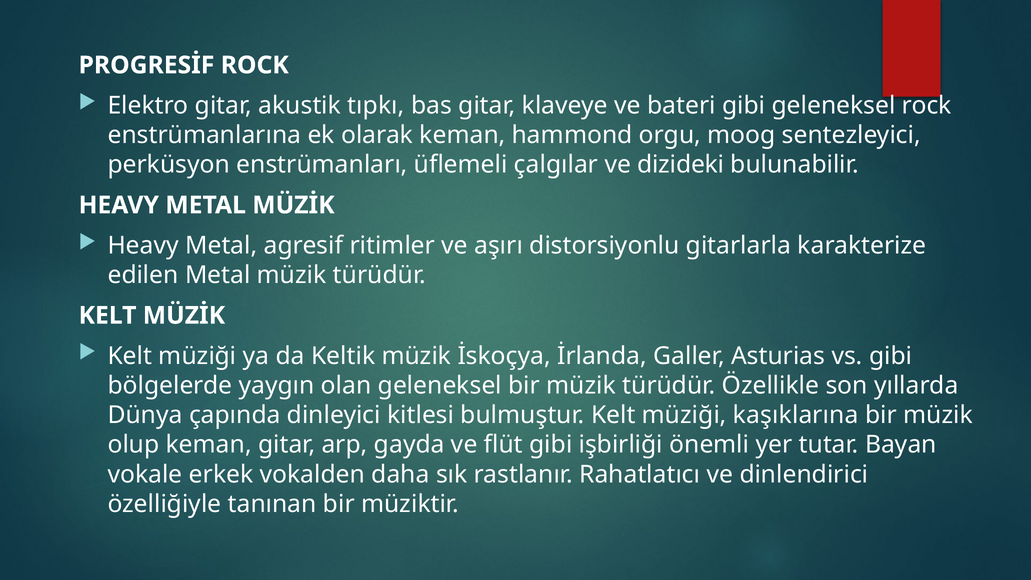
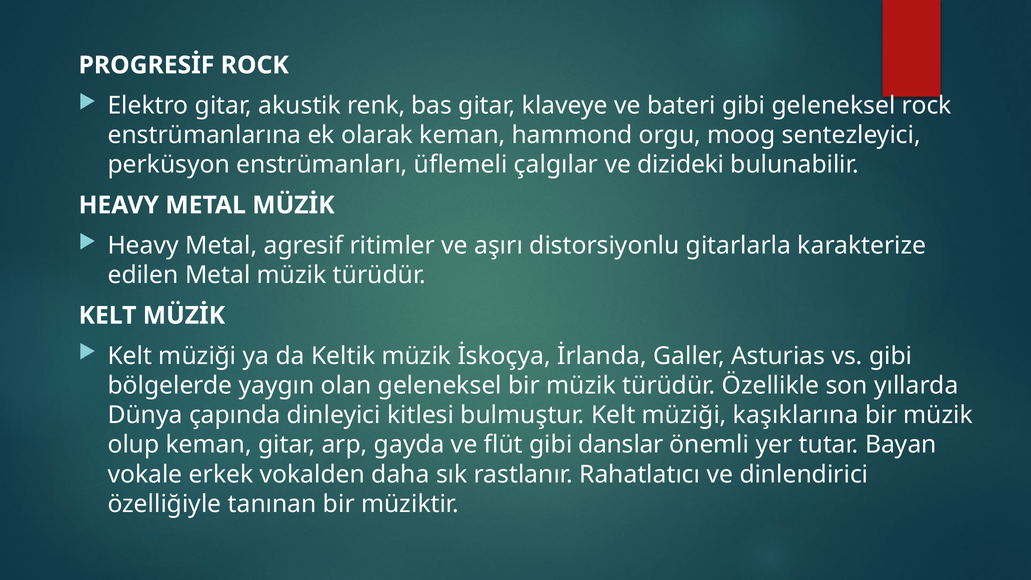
tıpkı: tıpkı -> renk
işbirliği: işbirliği -> danslar
